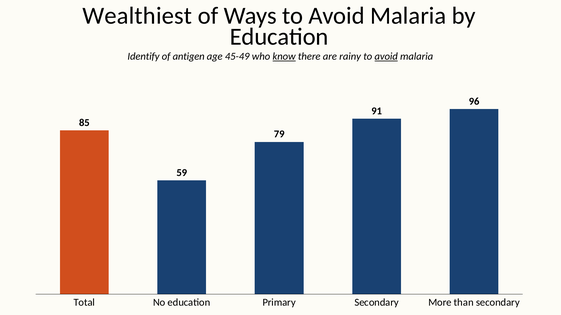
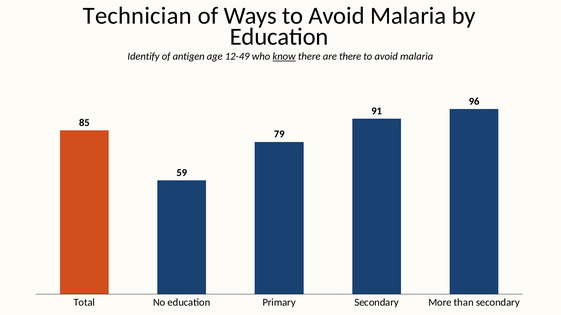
Wealthiest: Wealthiest -> Technician
45-49: 45-49 -> 12-49
are rainy: rainy -> there
avoid at (386, 56) underline: present -> none
